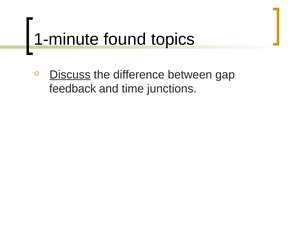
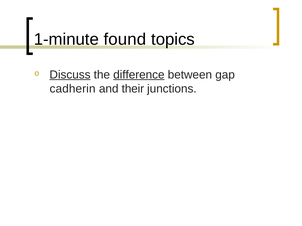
difference underline: none -> present
feedback: feedback -> cadherin
time: time -> their
